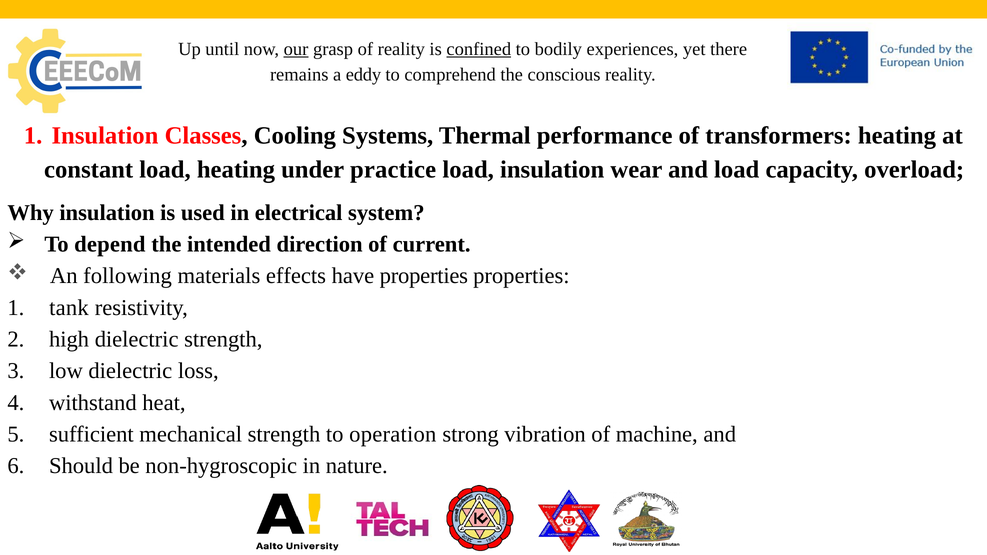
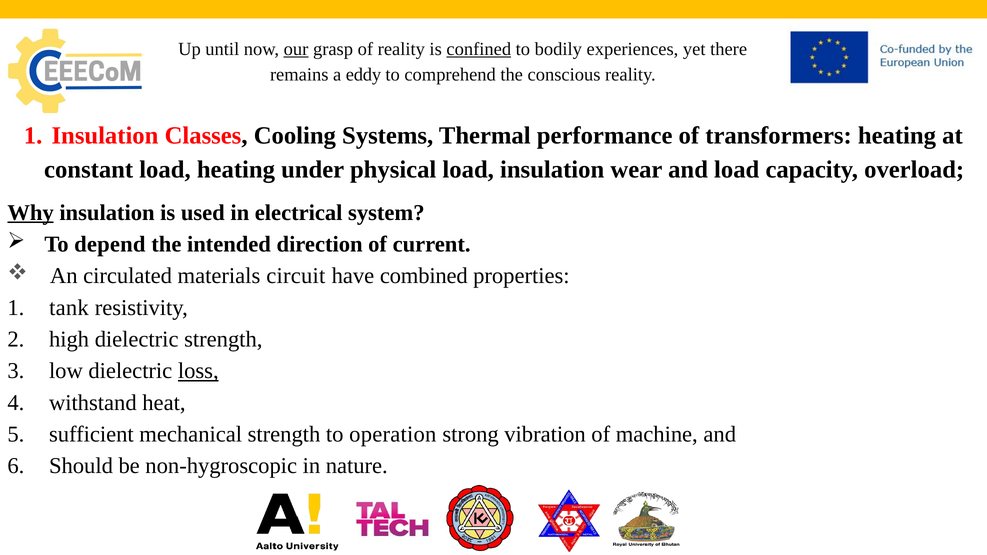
practice: practice -> physical
Why underline: none -> present
following: following -> circulated
effects: effects -> circuit
have properties: properties -> combined
loss underline: none -> present
